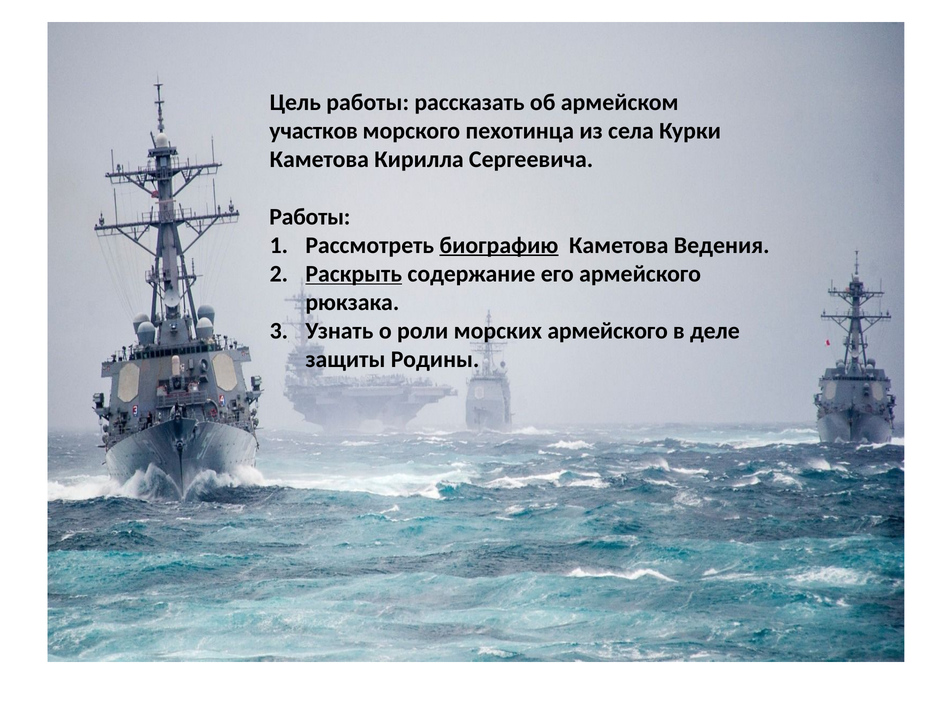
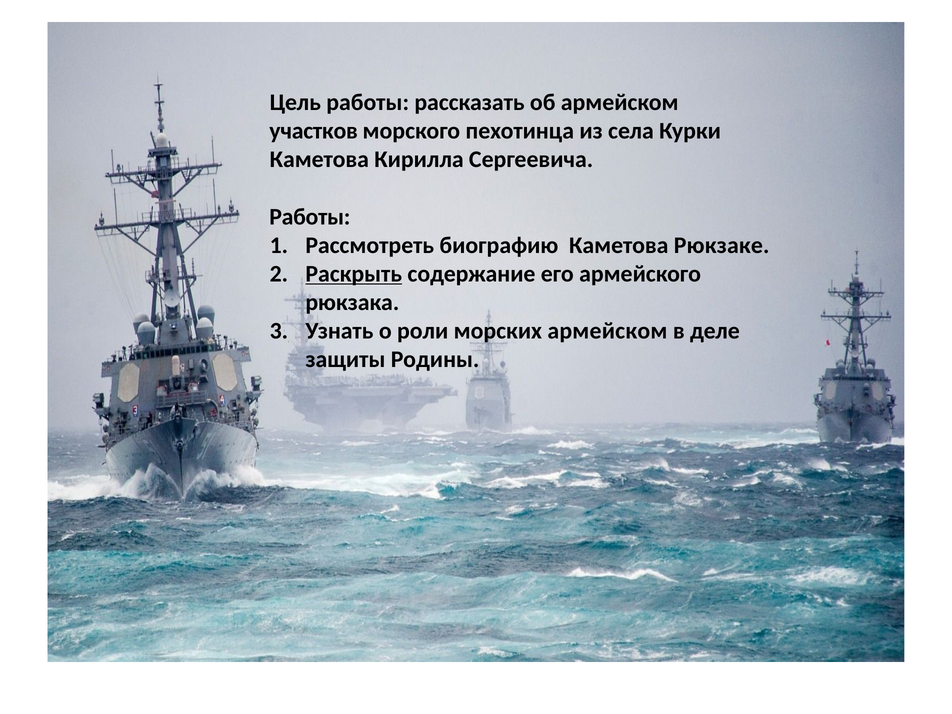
биографию underline: present -> none
Ведения: Ведения -> Рюкзаке
морских армейского: армейского -> армейском
